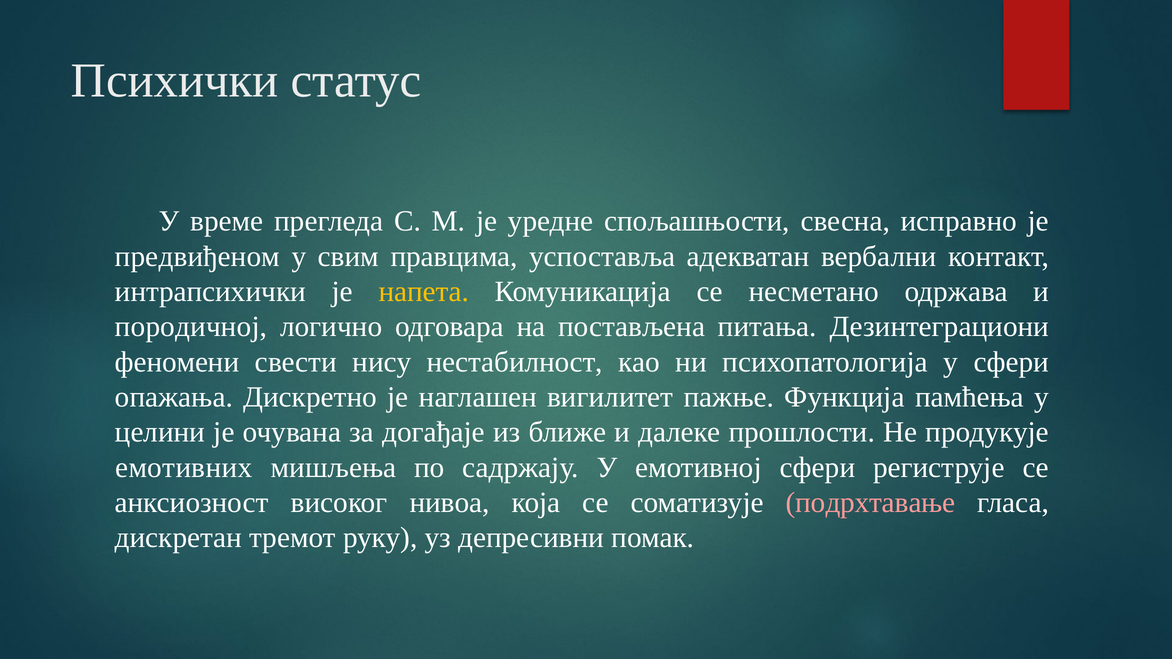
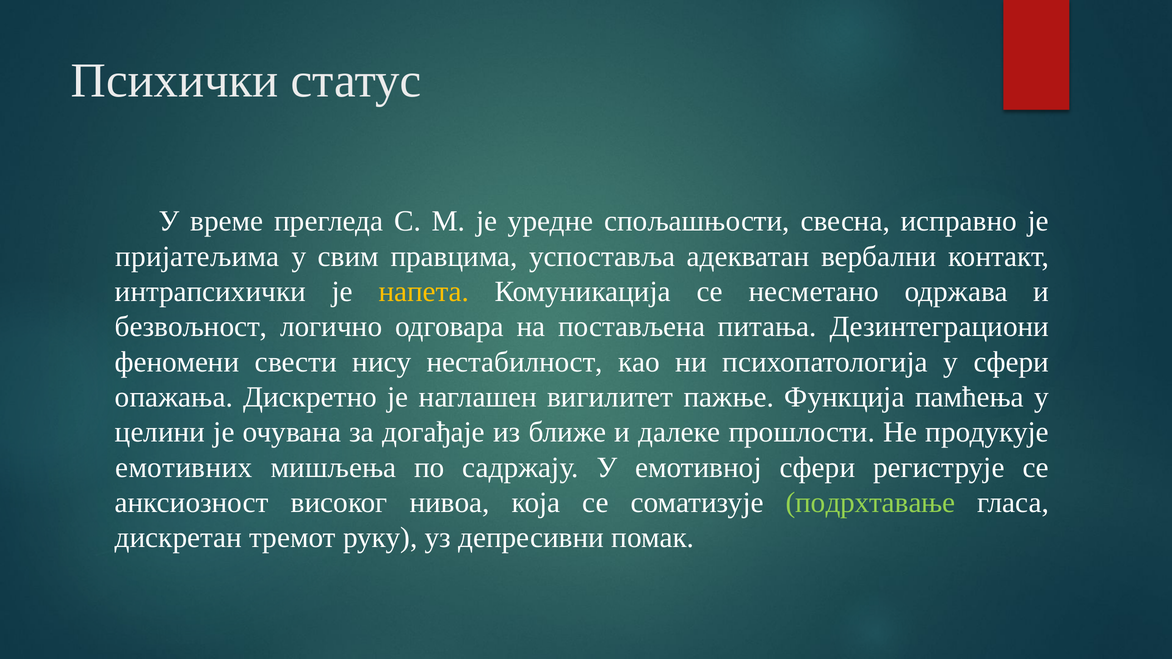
предвиђеном: предвиђеном -> пријатељима
породичној: породичној -> безвољност
подрхтавање colour: pink -> light green
